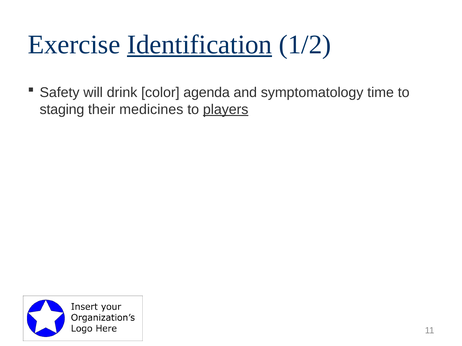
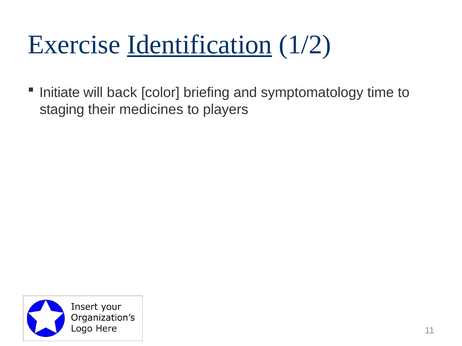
Safety: Safety -> Initiate
drink: drink -> back
agenda: agenda -> briefing
players underline: present -> none
